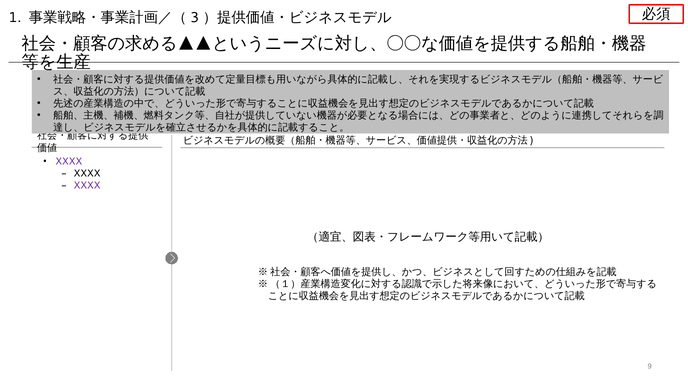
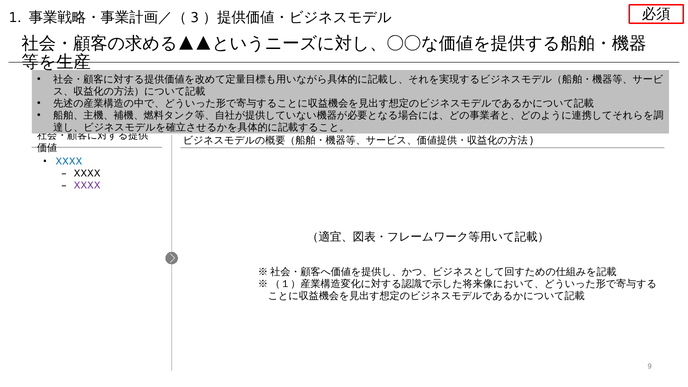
XXXX at (69, 161) colour: purple -> blue
